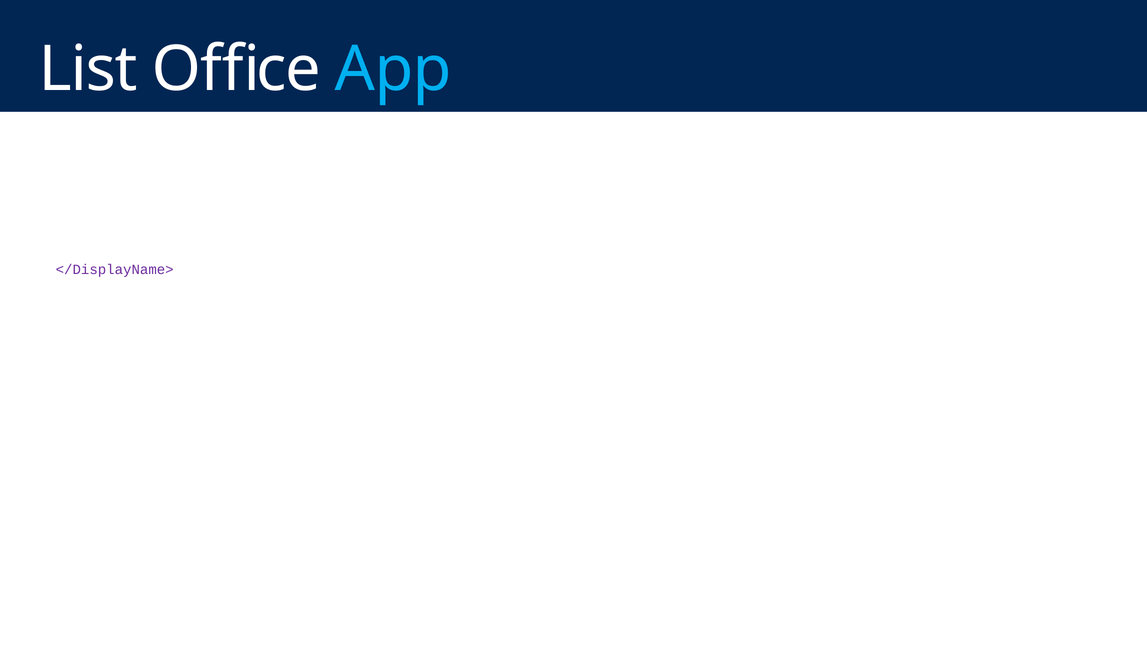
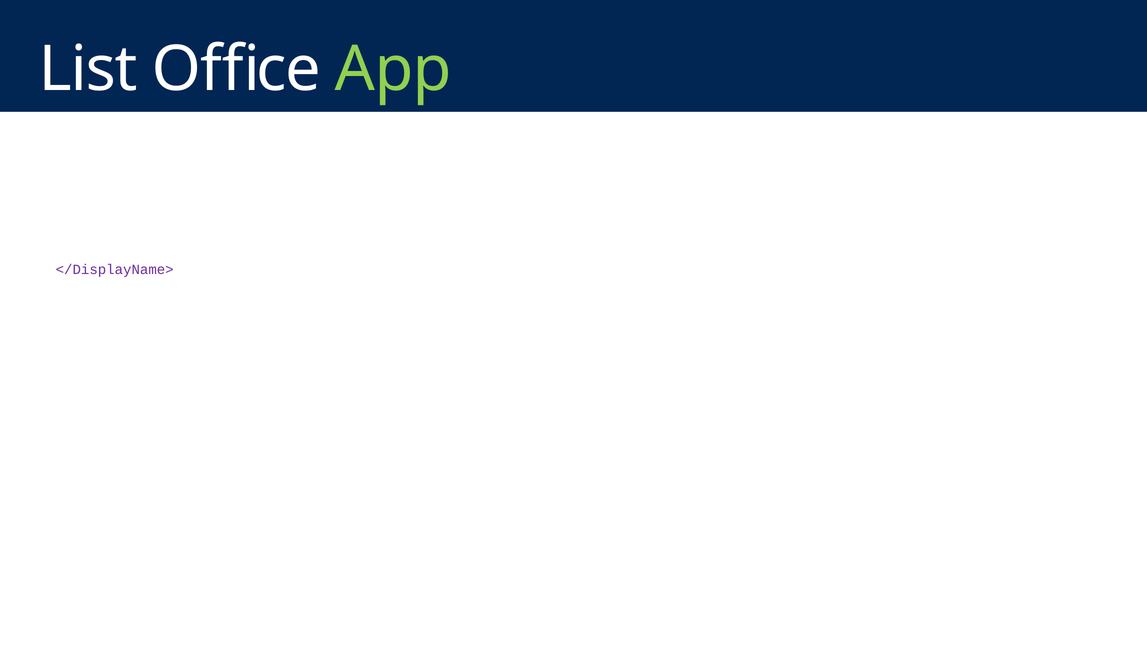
App at (393, 69) colour: light blue -> light green
